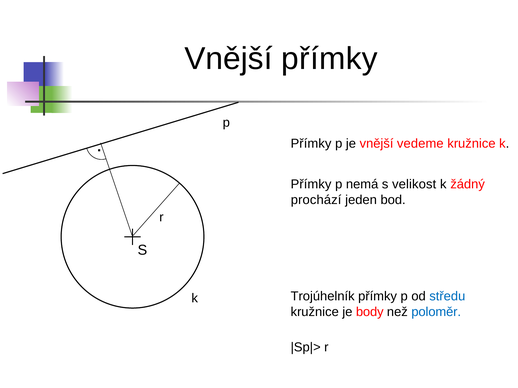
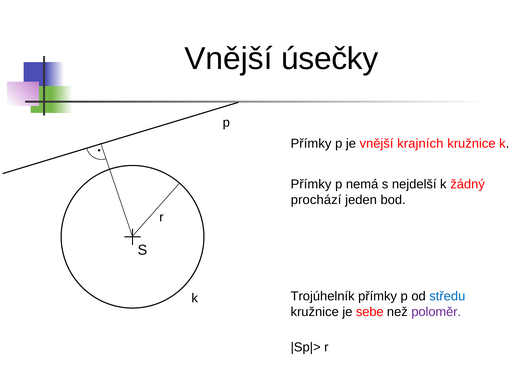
Vnější přímky: přímky -> úsečky
vedeme: vedeme -> krajních
velikost: velikost -> nejdelší
body: body -> sebe
poloměr colour: blue -> purple
